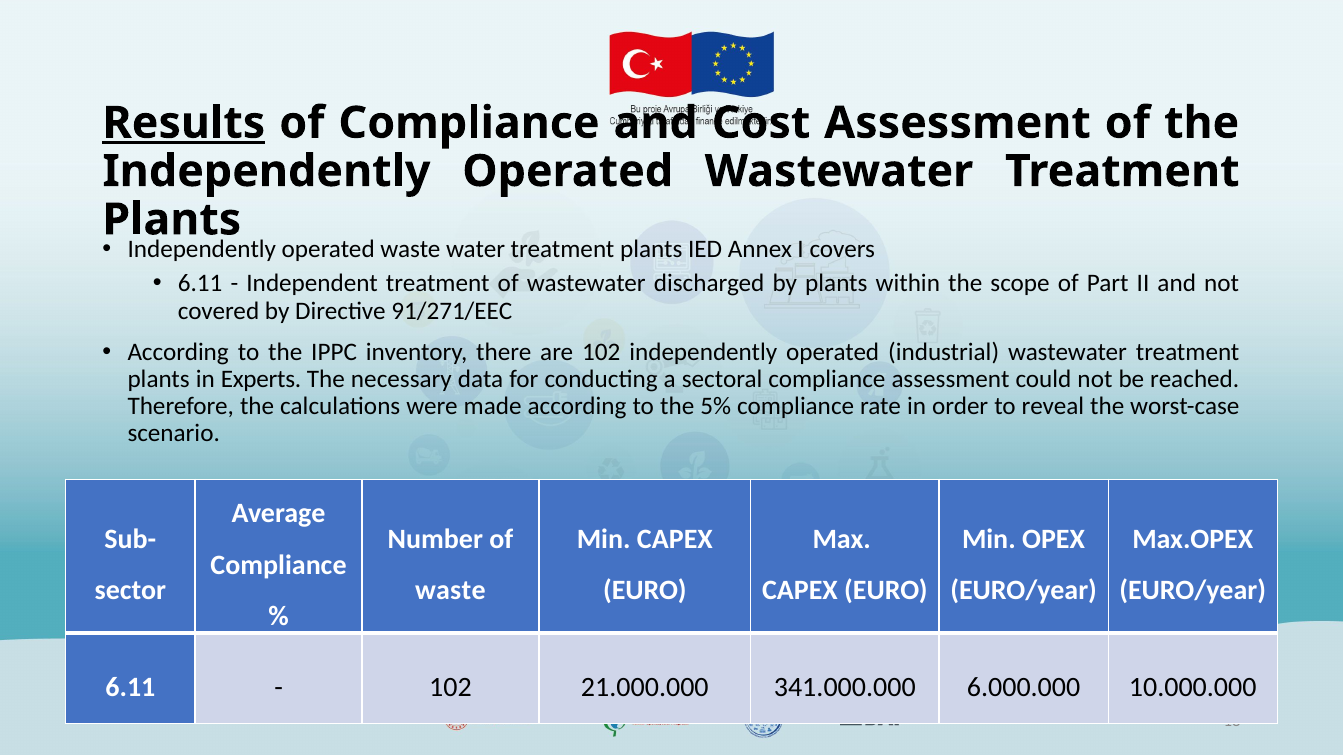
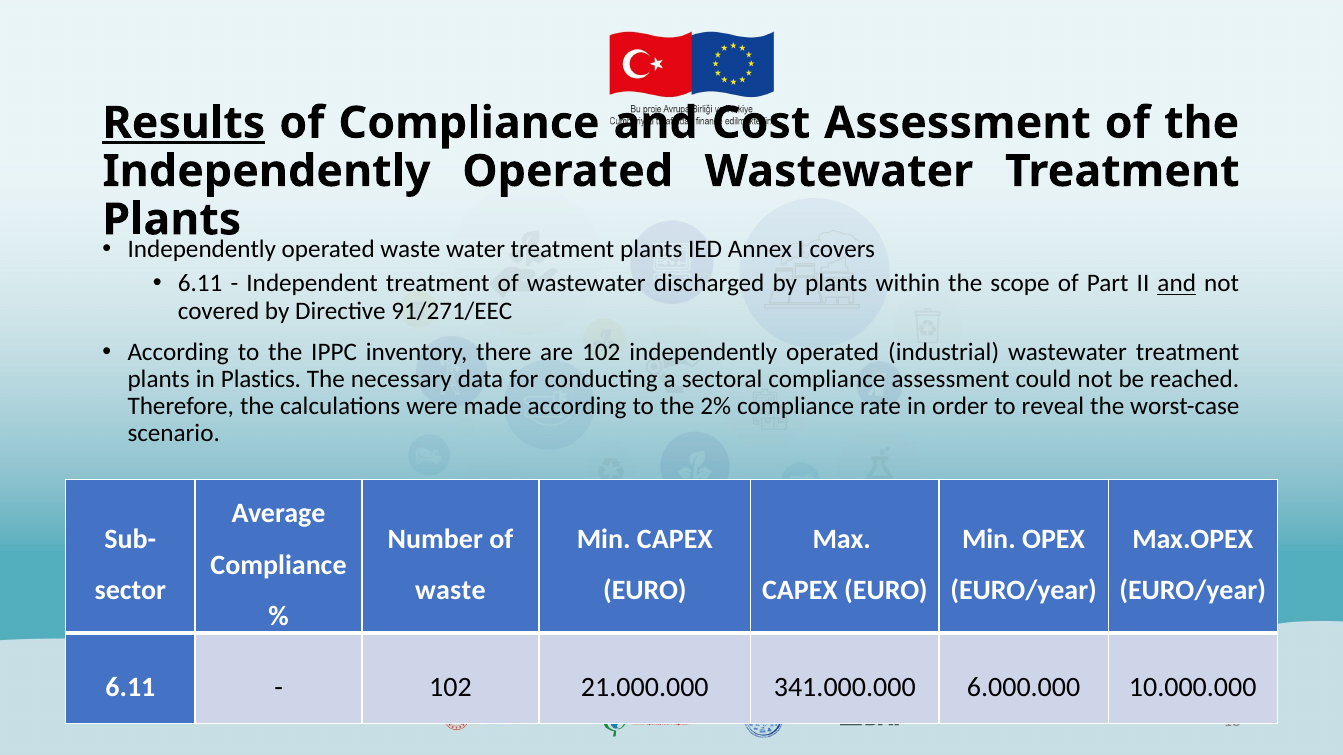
and at (1177, 284) underline: none -> present
Experts: Experts -> Plastics
5%: 5% -> 2%
